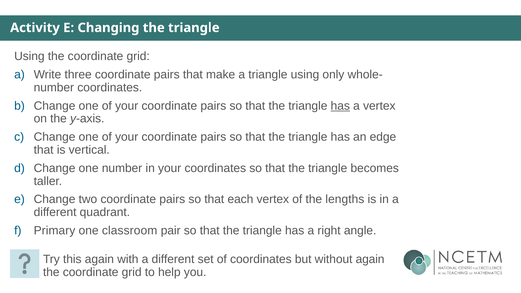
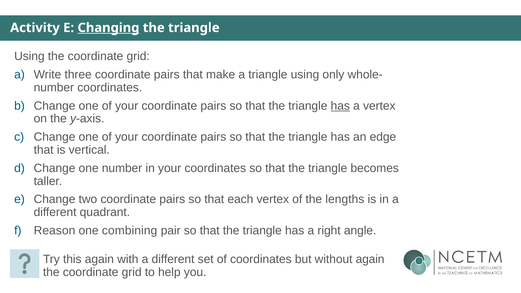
Changing underline: none -> present
Primary: Primary -> Reason
classroom: classroom -> combining
